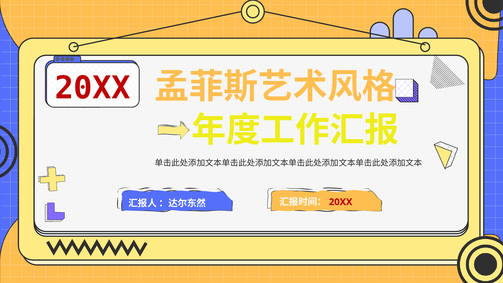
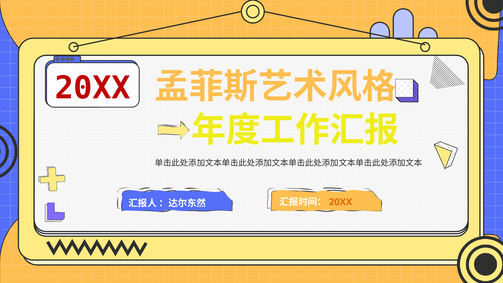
20XX at (341, 202) colour: red -> orange
